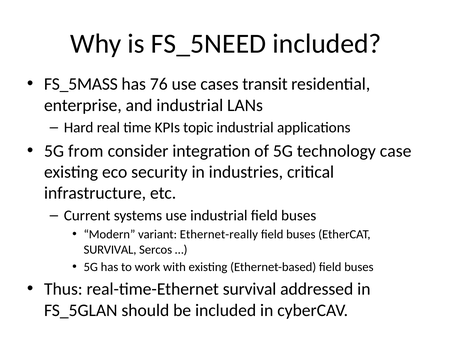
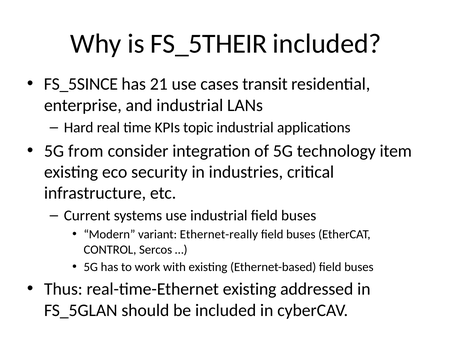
FS_5NEED: FS_5NEED -> FS_5THEIR
FS_5MASS: FS_5MASS -> FS_5SINCE
76: 76 -> 21
case: case -> item
SURVIVAL at (110, 250): SURVIVAL -> CONTROL
real-time-Ethernet survival: survival -> existing
